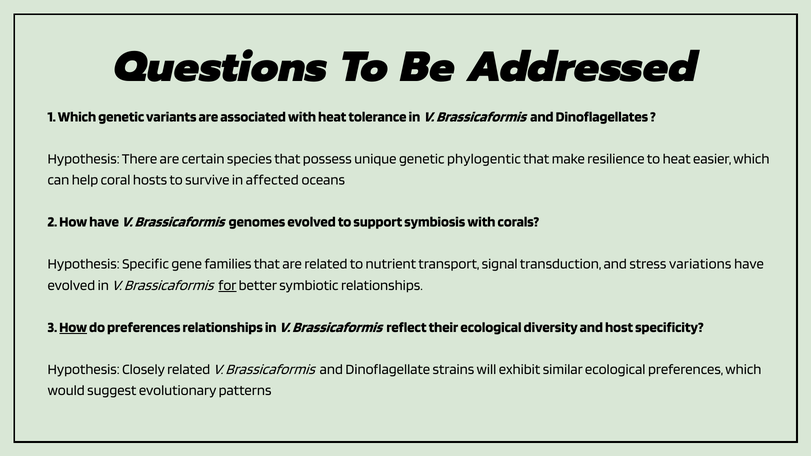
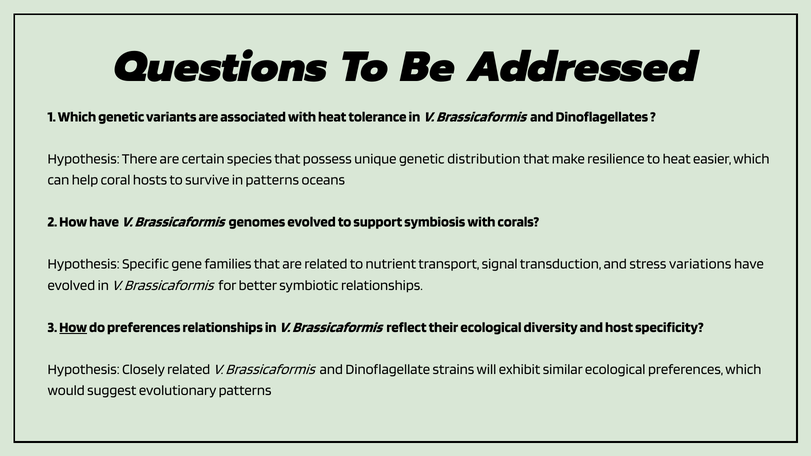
phylogentic: phylogentic -> distribution
in affected: affected -> patterns
for underline: present -> none
